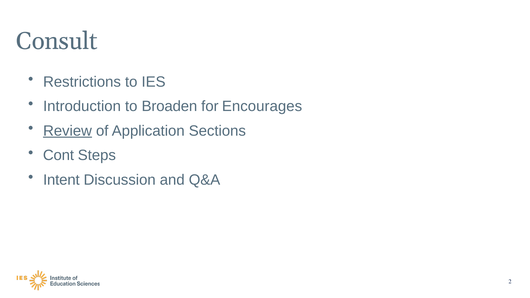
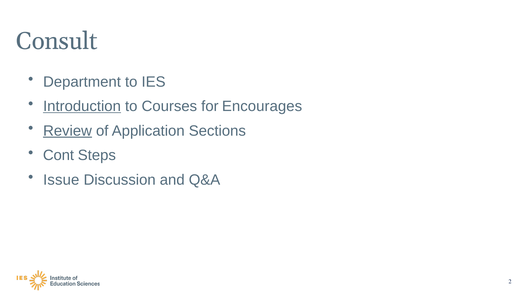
Restrictions: Restrictions -> Department
Introduction underline: none -> present
Broaden: Broaden -> Courses
Intent: Intent -> Issue
